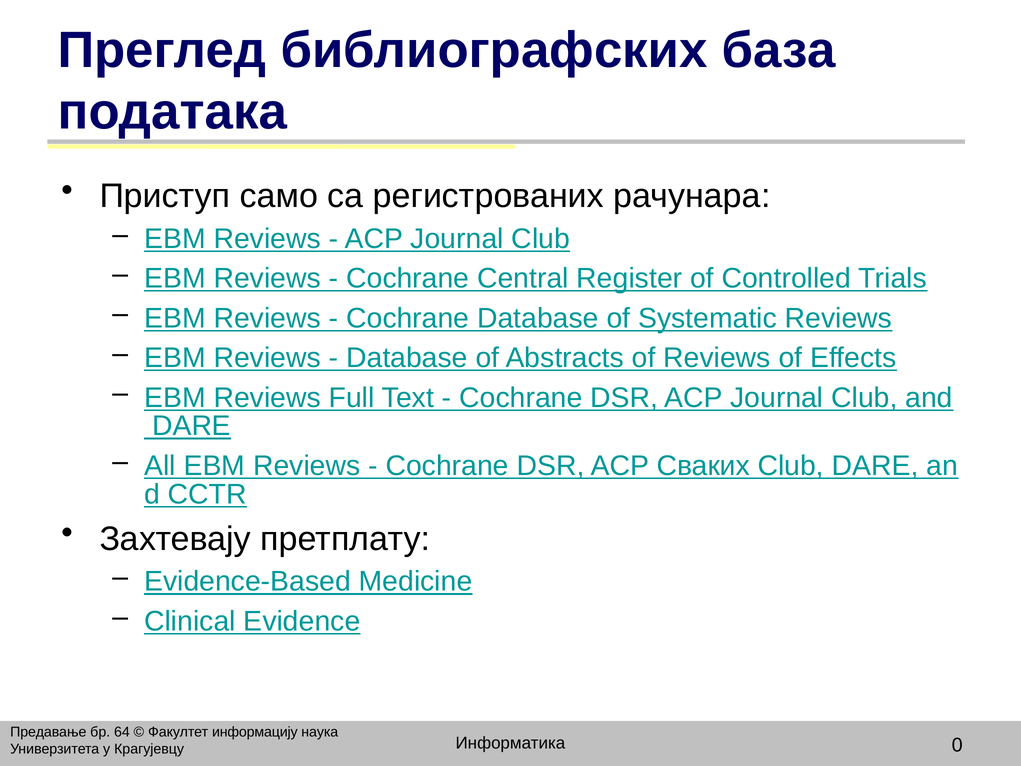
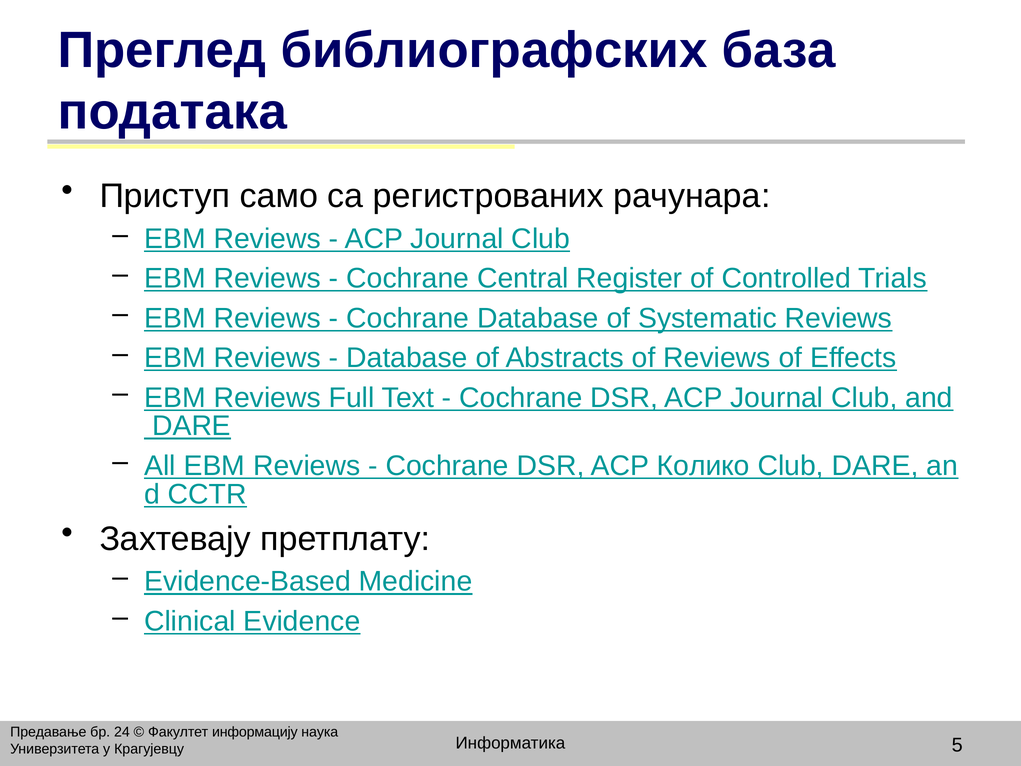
Сваких: Сваких -> Колико
64: 64 -> 24
0: 0 -> 5
